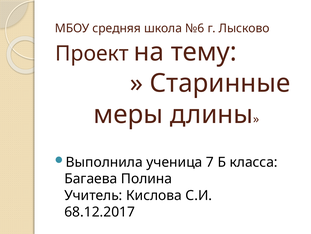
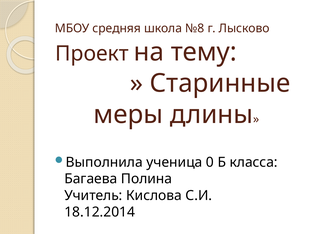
№6: №6 -> №8
7: 7 -> 0
68.12.2017: 68.12.2017 -> 18.12.2014
